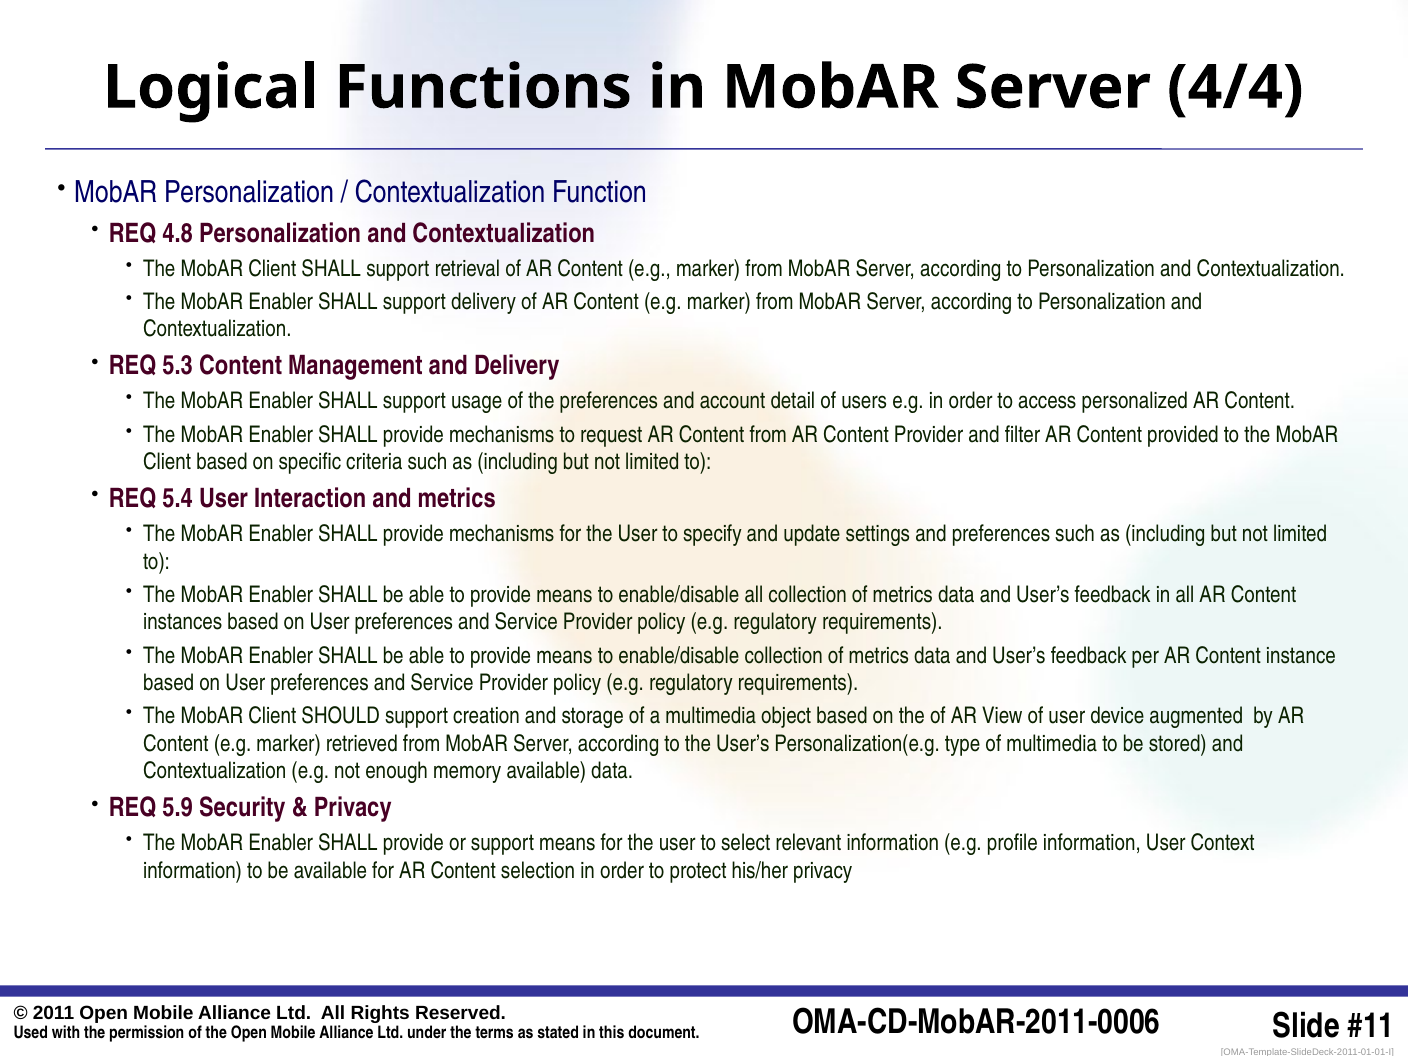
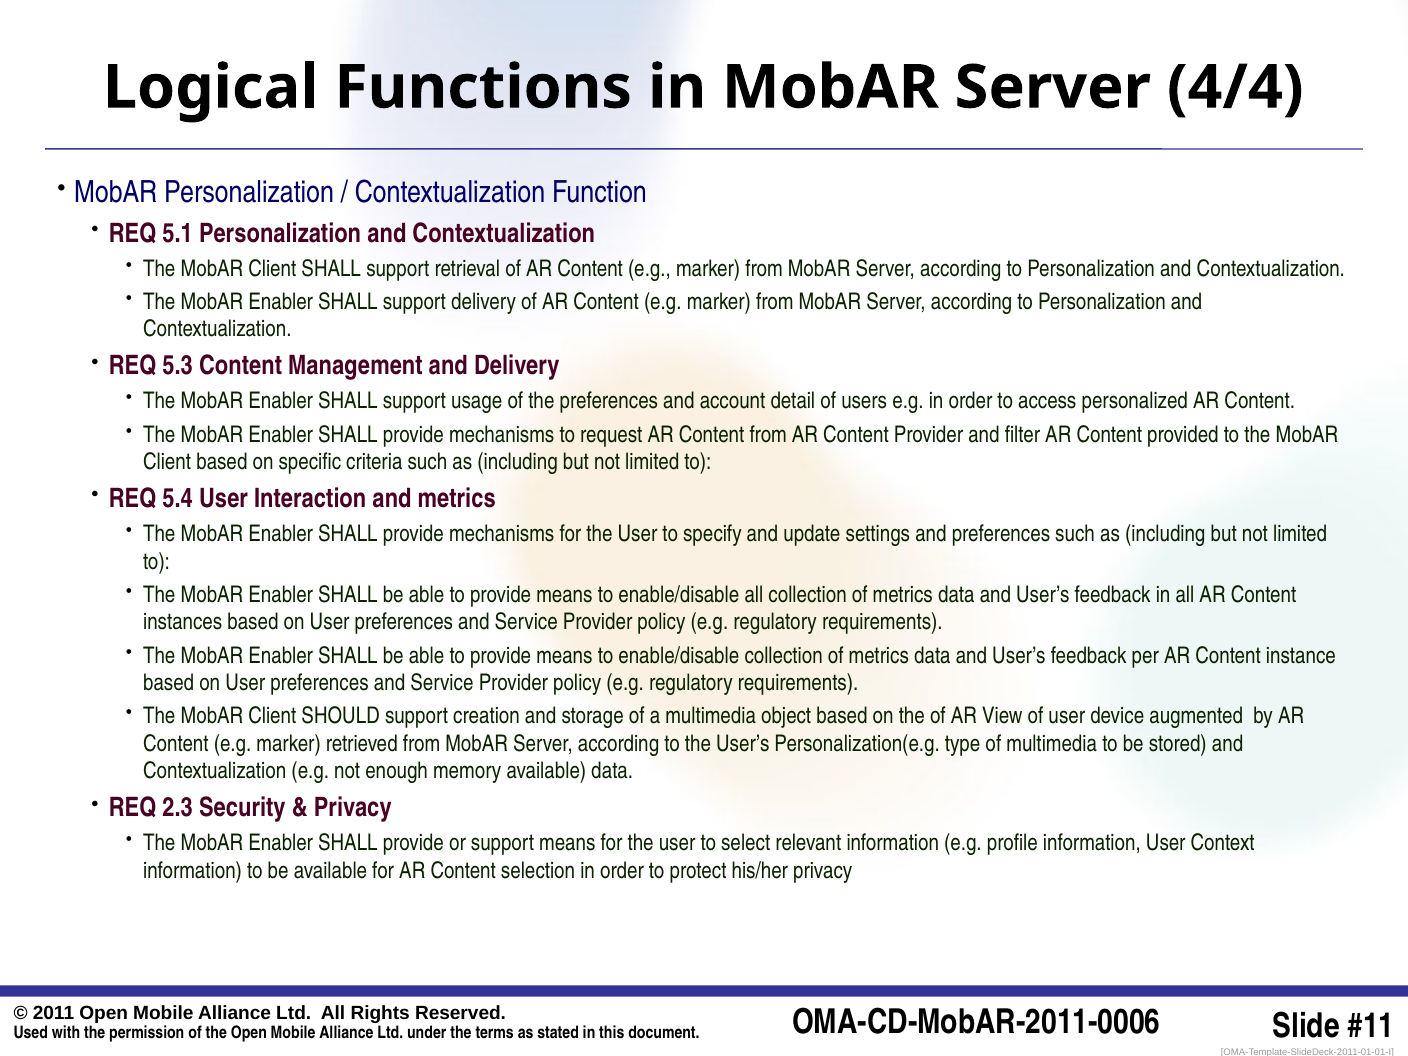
4.8: 4.8 -> 5.1
5.9: 5.9 -> 2.3
